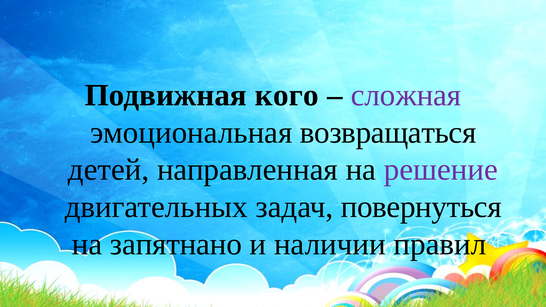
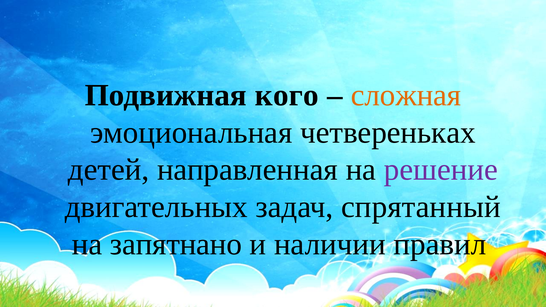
сложная colour: purple -> orange
возвращаться: возвращаться -> четвереньках
повернуться: повернуться -> спрятанный
